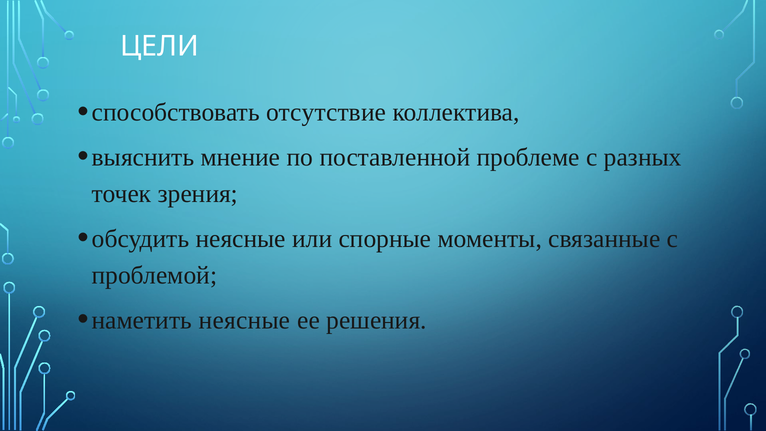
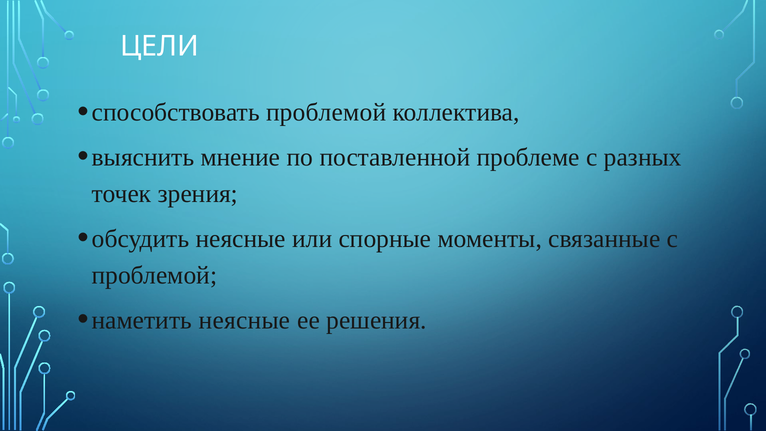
способствовать отсутствие: отсутствие -> проблемой
